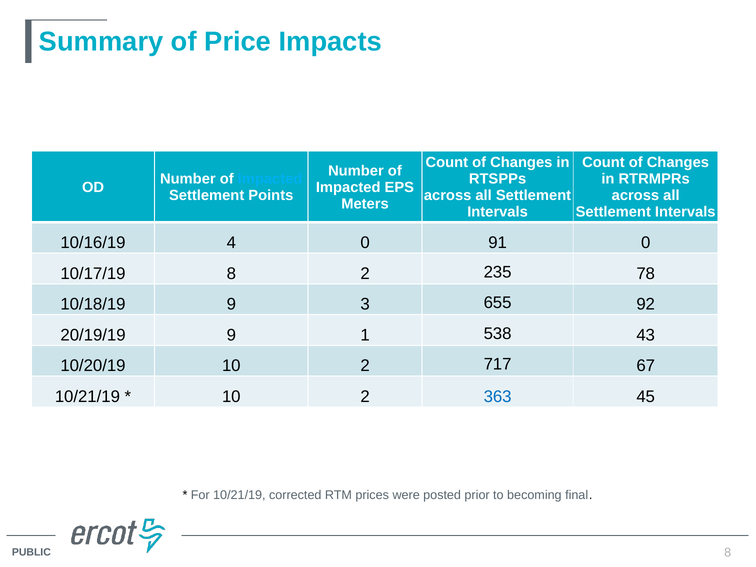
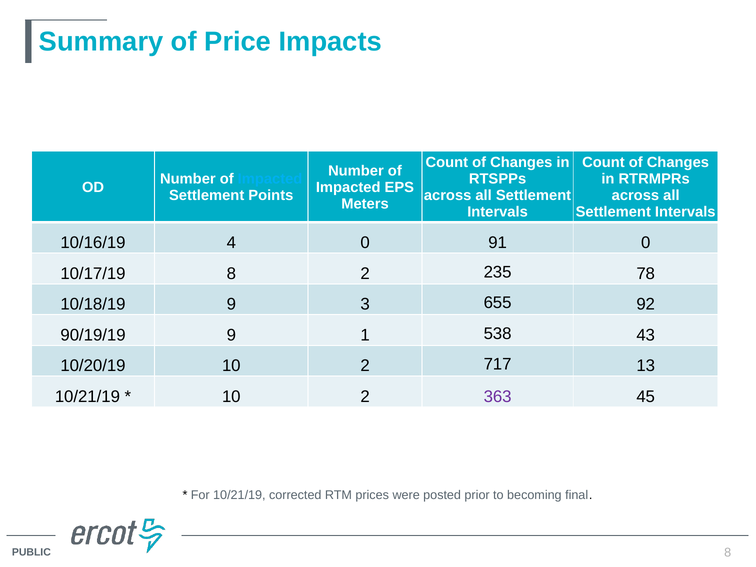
20/19/19: 20/19/19 -> 90/19/19
67: 67 -> 13
363 colour: blue -> purple
